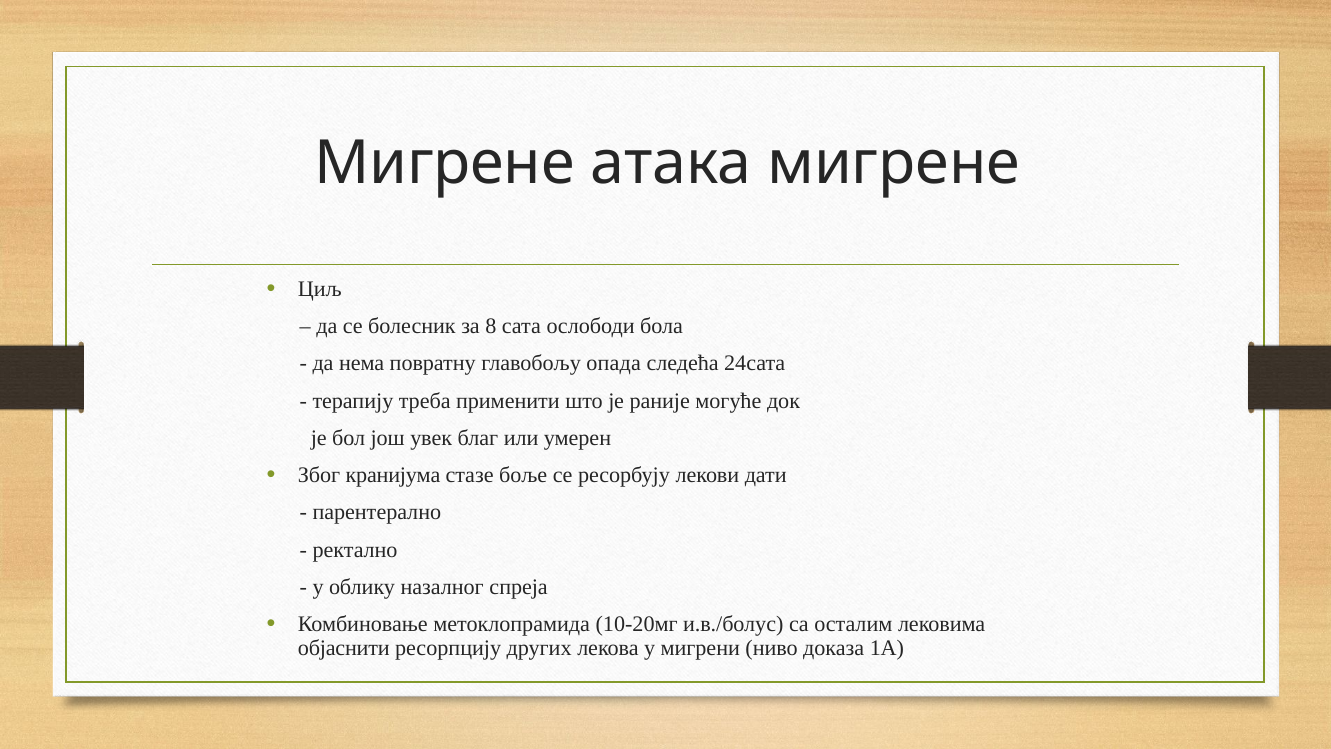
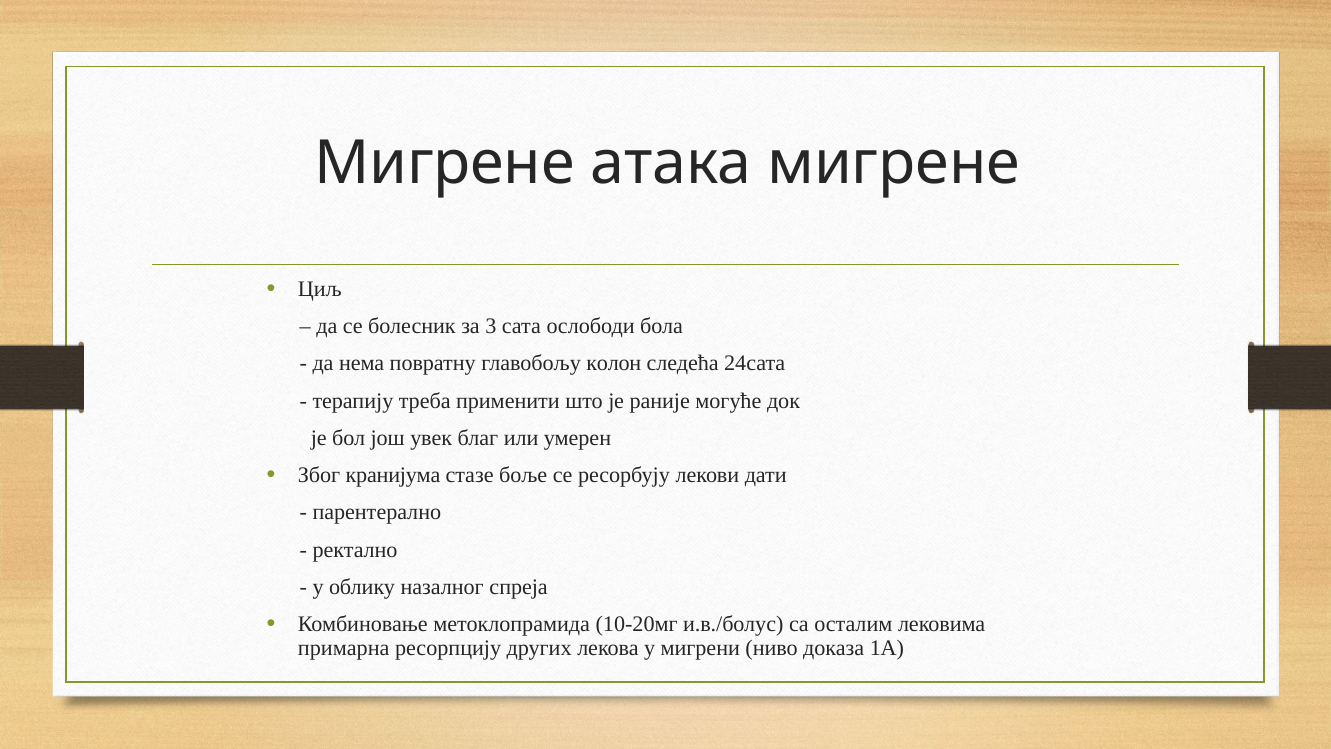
8: 8 -> 3
опада: опада -> колон
објаснити: објаснити -> примарна
